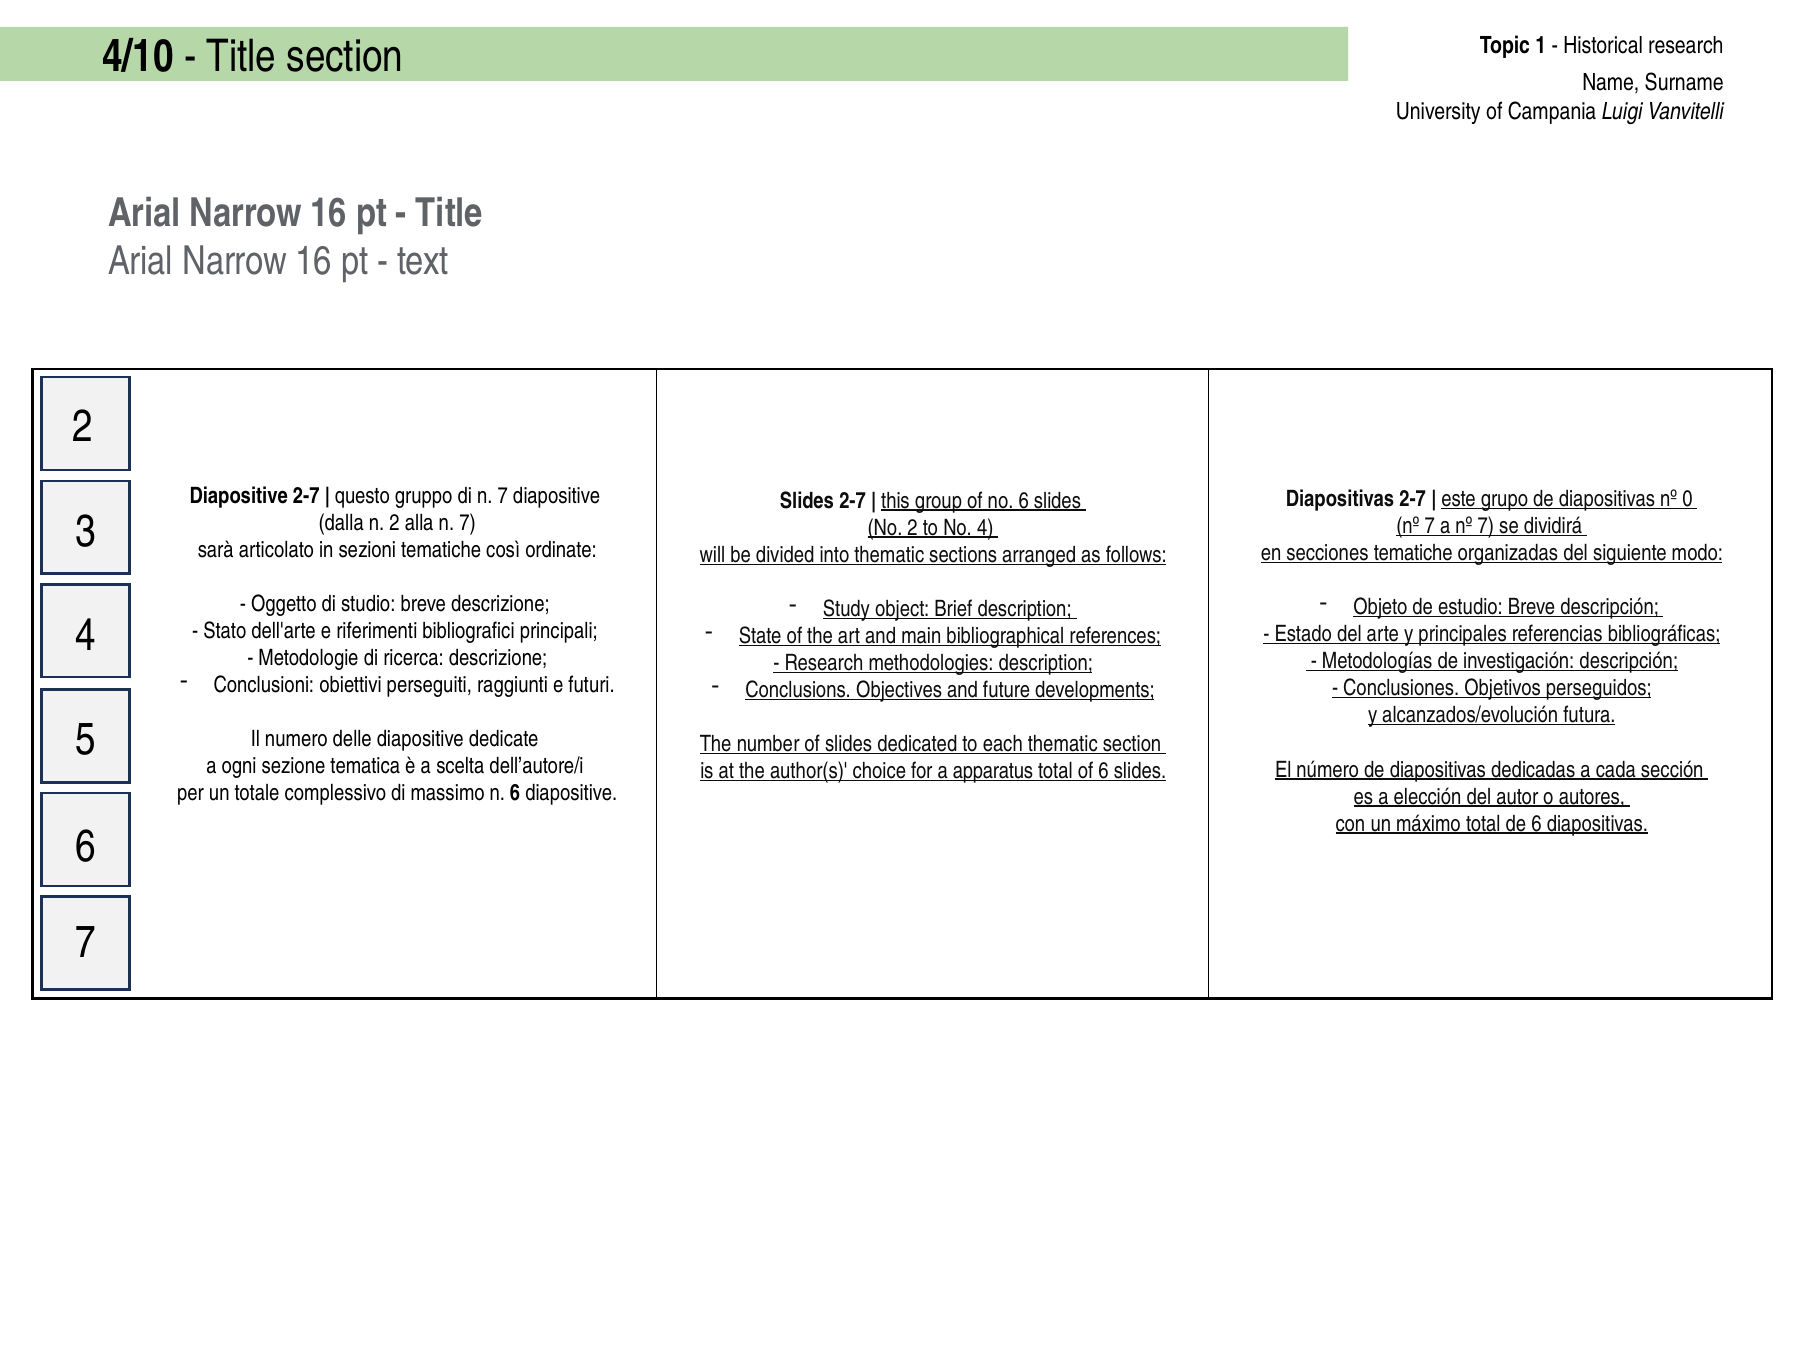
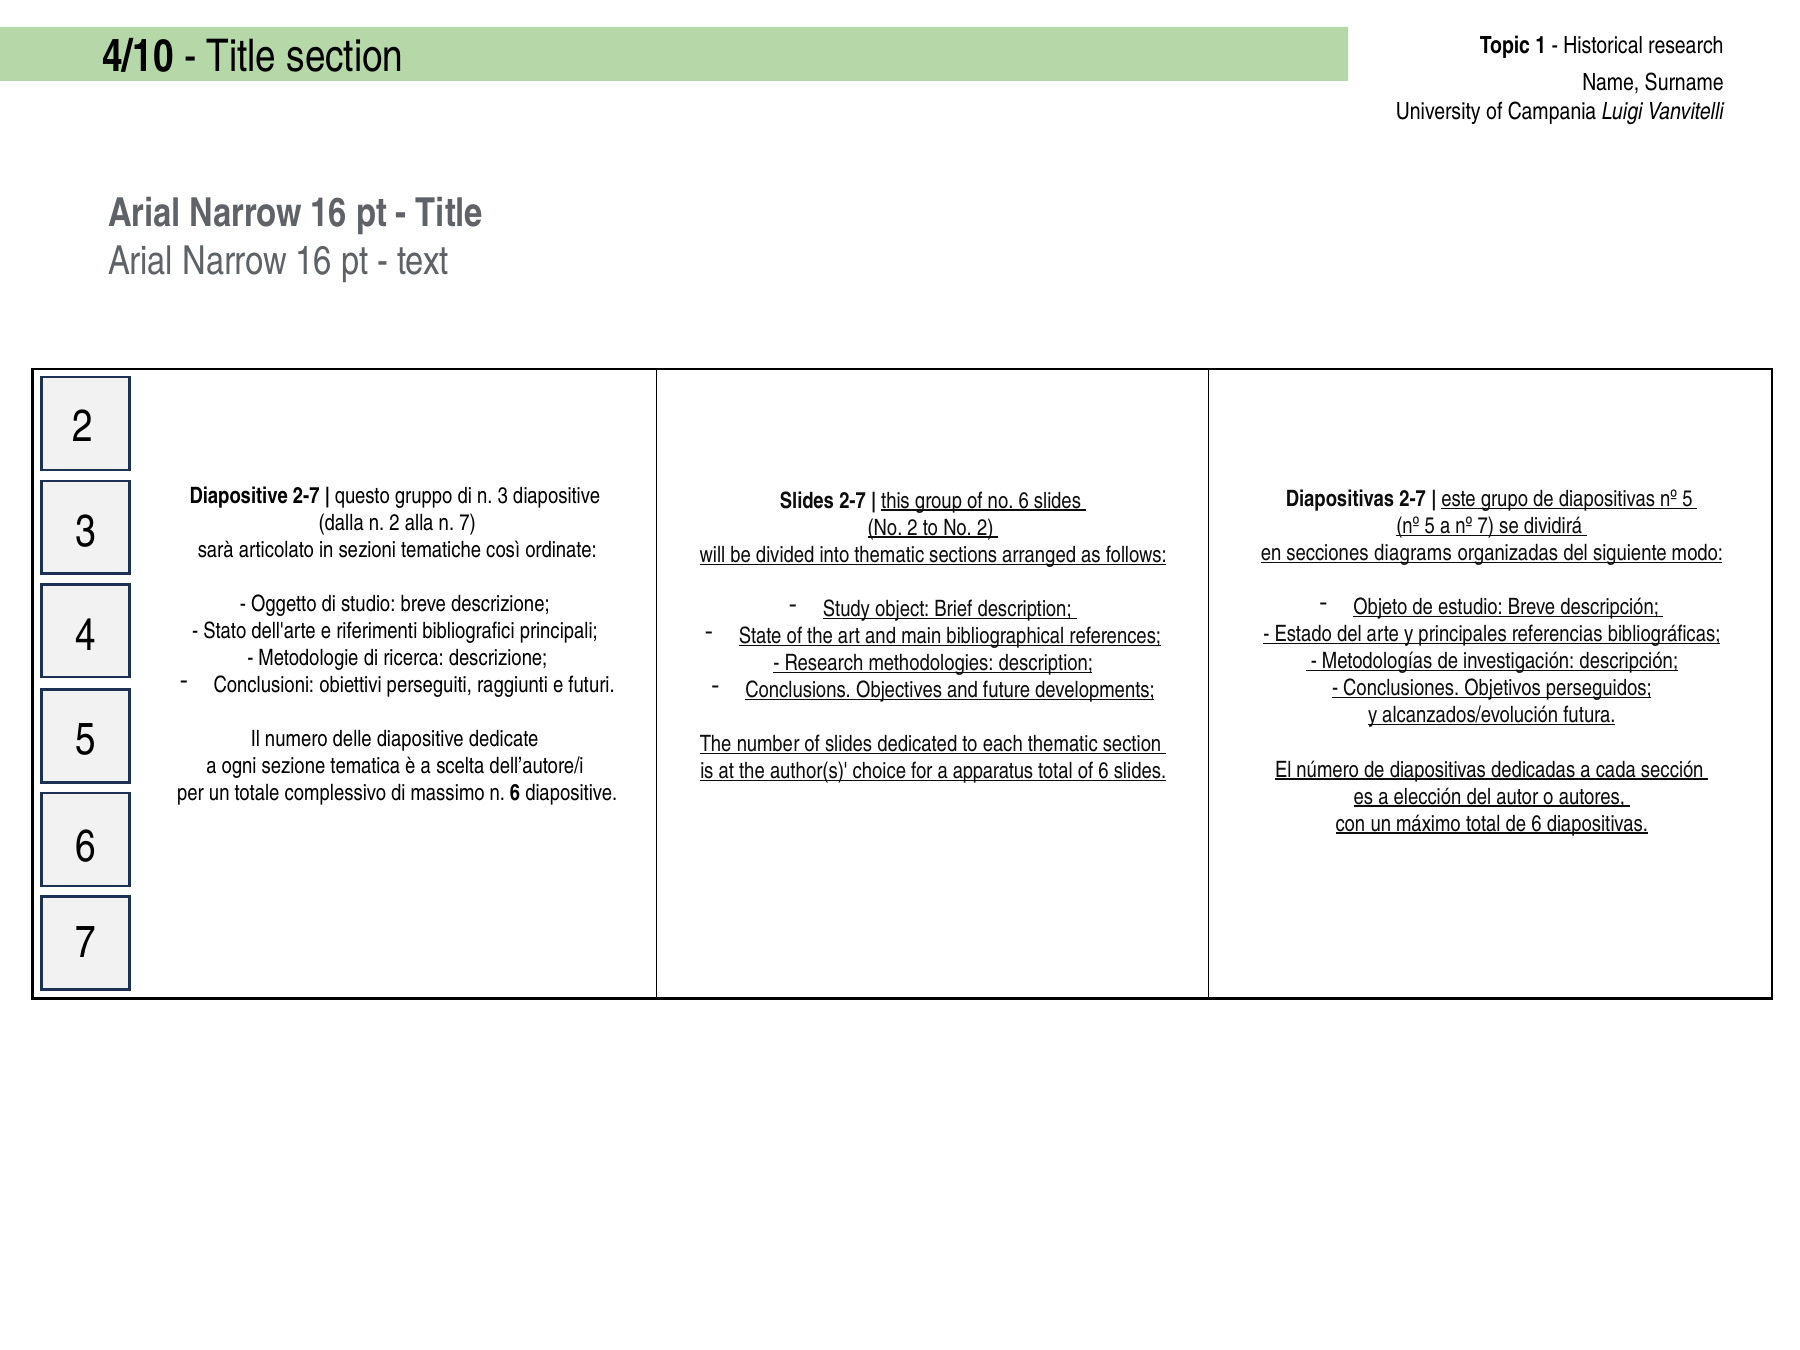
di n 7: 7 -> 3
diapositivas nº 0: 0 -> 5
7 at (1430, 526): 7 -> 5
to No 4: 4 -> 2
secciones tematiche: tematiche -> diagrams
